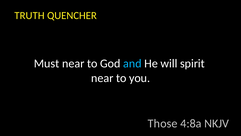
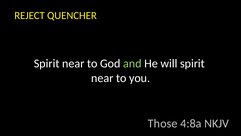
TRUTH: TRUTH -> REJECT
Must at (47, 63): Must -> Spirit
and colour: light blue -> light green
